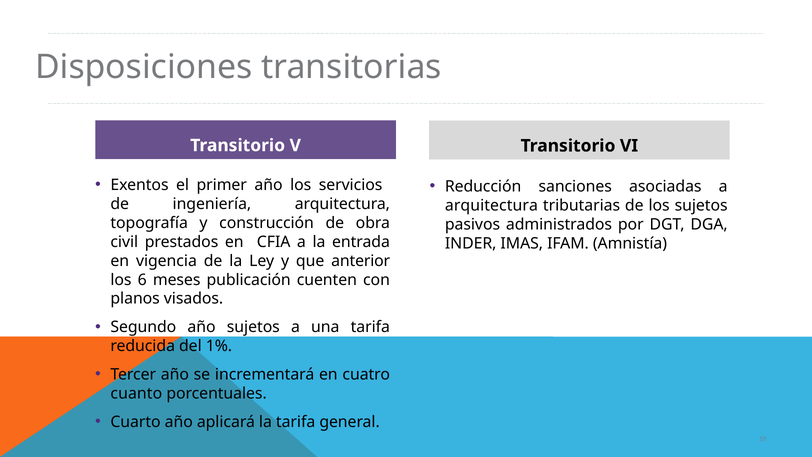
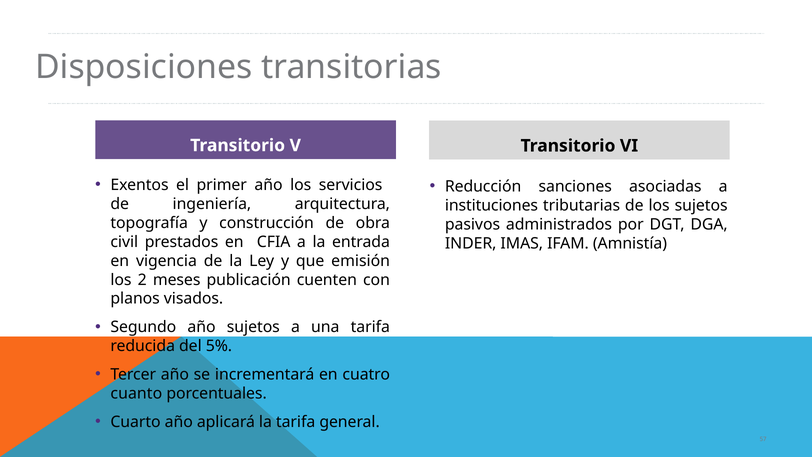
arquitectura at (491, 205): arquitectura -> instituciones
anterior: anterior -> emisión
6: 6 -> 2
1%: 1% -> 5%
